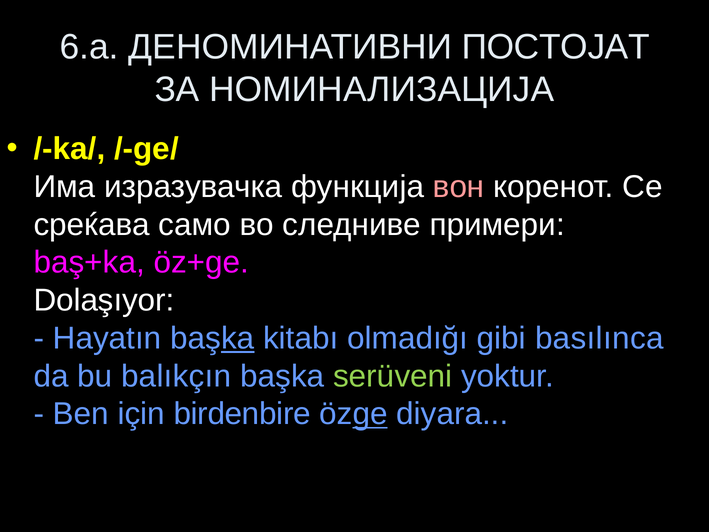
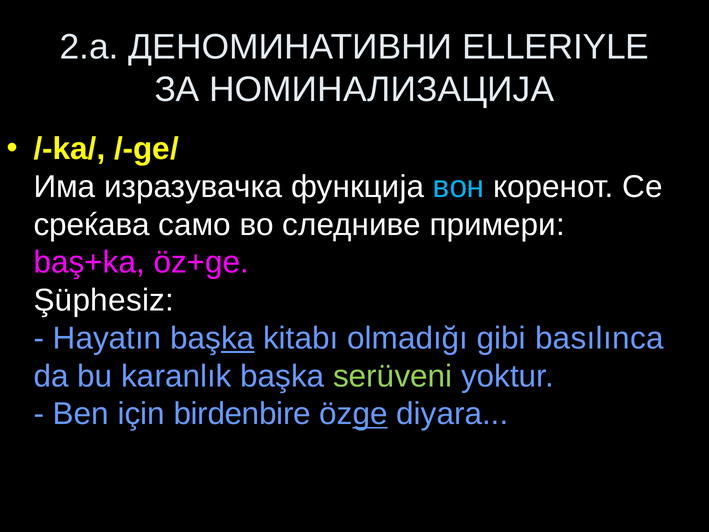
6.a: 6.a -> 2.a
ПОСТОЈАТ: ПОСТОЈАТ -> ELLERIYLE
вон colour: pink -> light blue
Dolaşıyor: Dolaşıyor -> Şüphesiz
balıkçın: balıkçın -> karanlık
